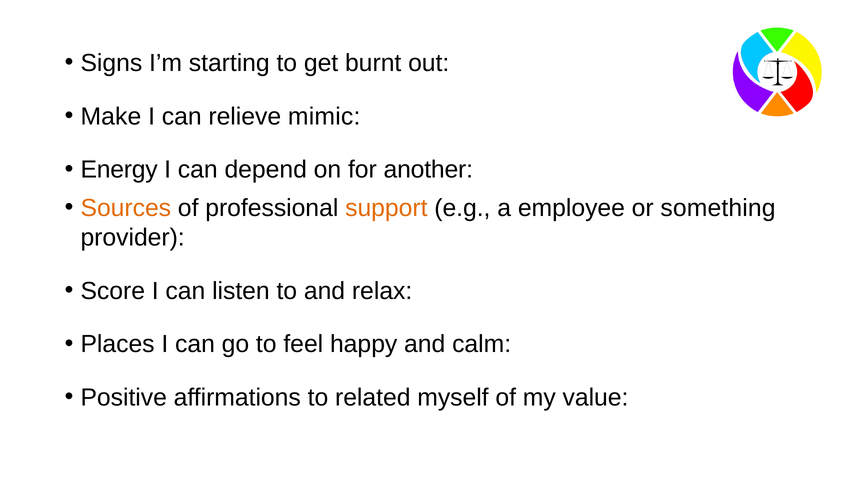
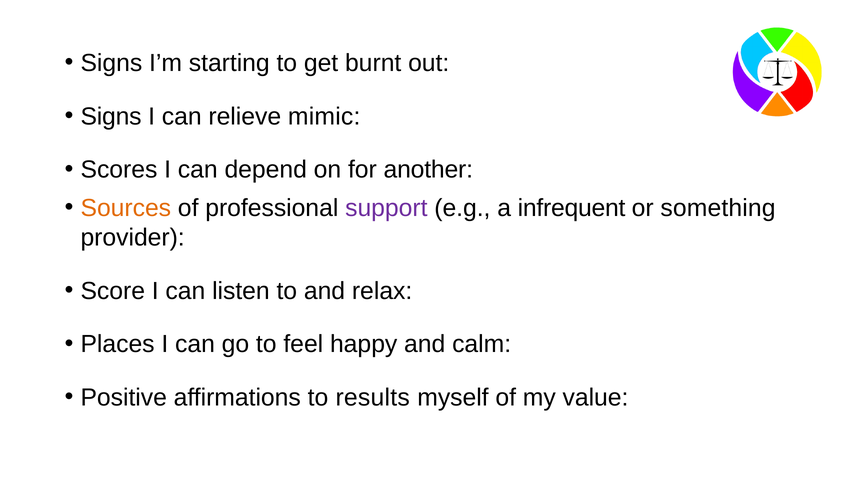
Make at (111, 116): Make -> Signs
Energy: Energy -> Scores
support colour: orange -> purple
employee: employee -> infrequent
related: related -> results
